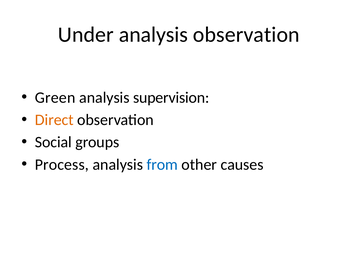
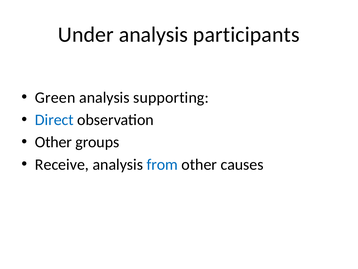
analysis observation: observation -> participants
supervision: supervision -> supporting
Direct colour: orange -> blue
Social at (53, 142): Social -> Other
Process: Process -> Receive
